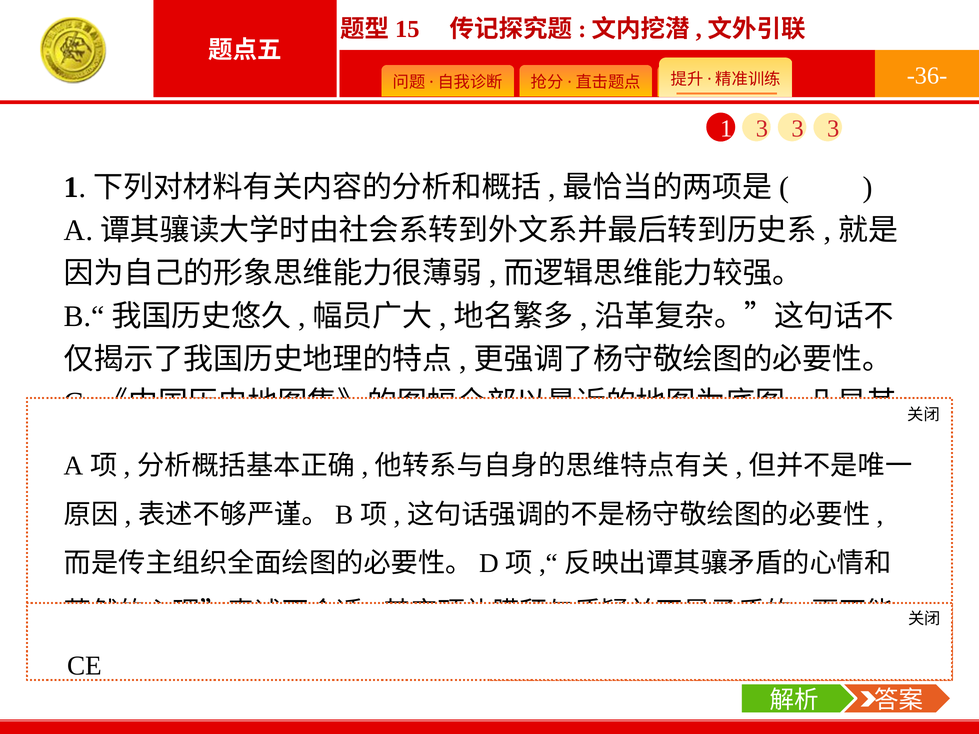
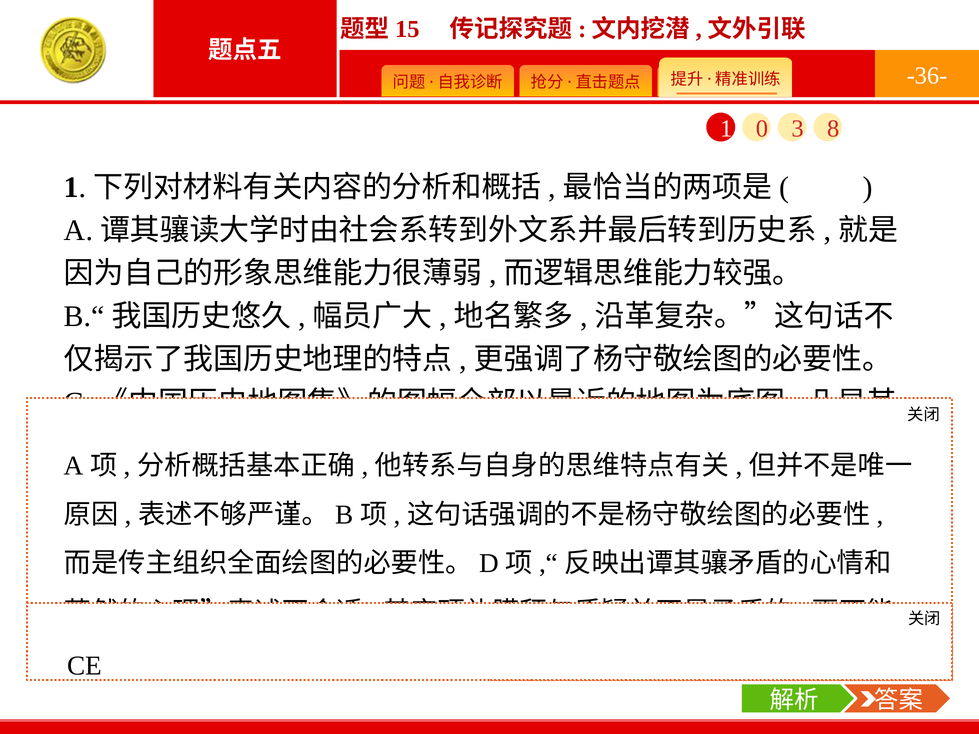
1 3: 3 -> 0
3 at (833, 129): 3 -> 8
